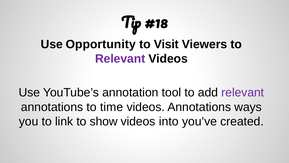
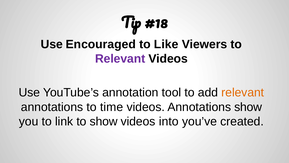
Opportunity: Opportunity -> Encouraged
Visit: Visit -> Like
relevant at (243, 92) colour: purple -> orange
Annotations ways: ways -> show
